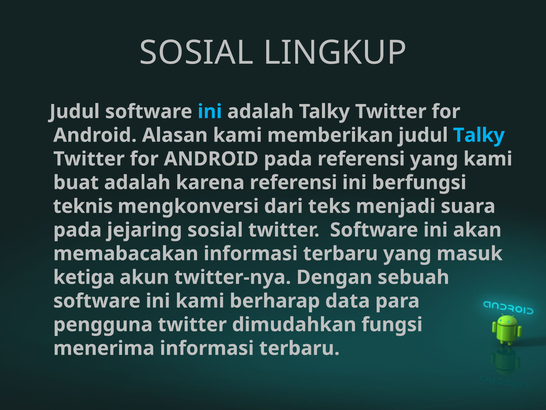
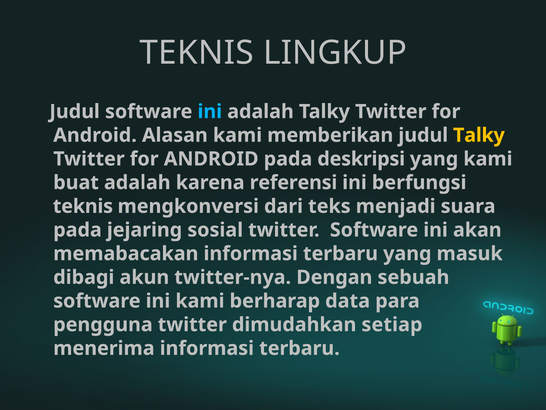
SOSIAL at (197, 53): SOSIAL -> TEKNIS
Talky at (479, 135) colour: light blue -> yellow
pada referensi: referensi -> deskripsi
ketiga: ketiga -> dibagi
fungsi: fungsi -> setiap
